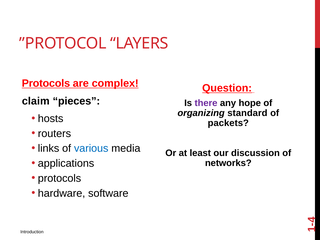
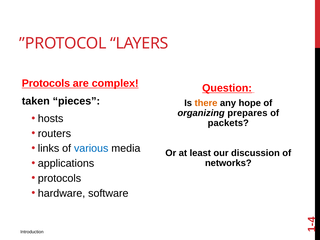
claim: claim -> taken
there colour: purple -> orange
standard: standard -> prepares
